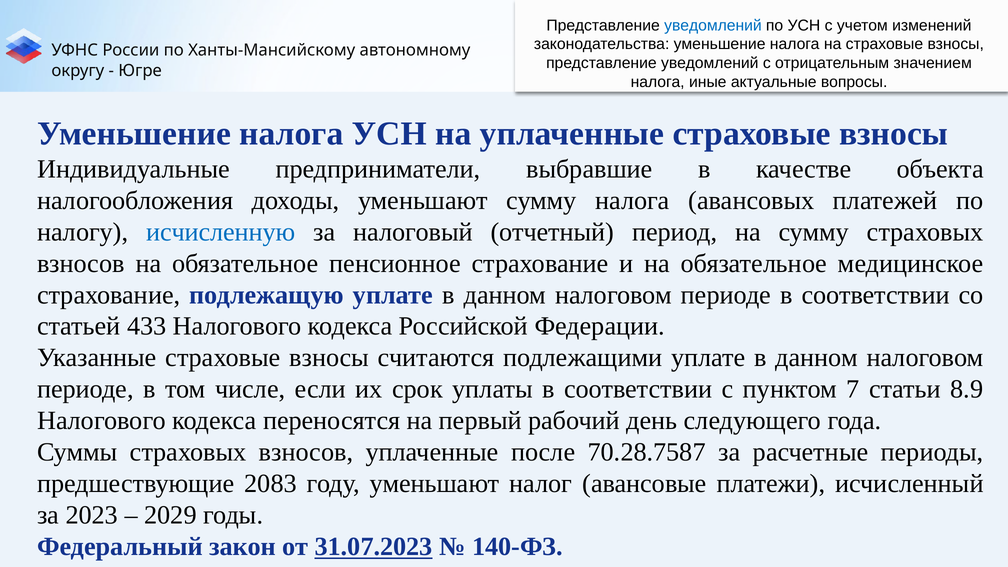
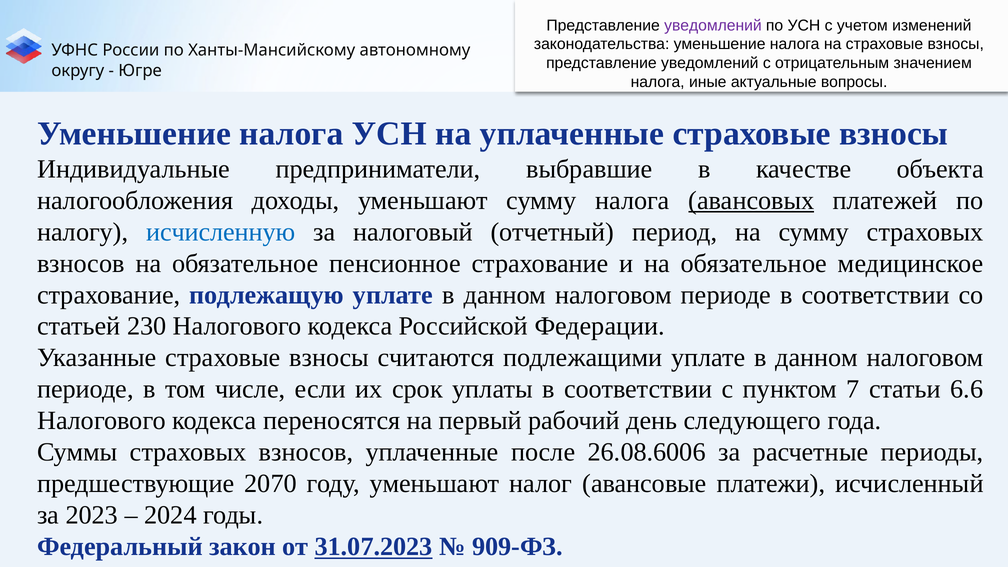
уведомлений at (713, 25) colour: blue -> purple
авансовых underline: none -> present
433: 433 -> 230
8.9: 8.9 -> 6.6
70.28.7587: 70.28.7587 -> 26.08.6006
2083: 2083 -> 2070
2029: 2029 -> 2024
140-ФЗ: 140-ФЗ -> 909-ФЗ
